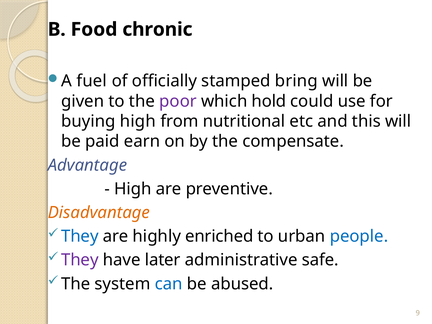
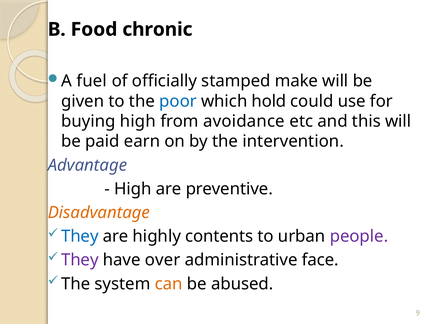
bring: bring -> make
poor colour: purple -> blue
nutritional: nutritional -> avoidance
compensate: compensate -> intervention
enriched: enriched -> contents
people colour: blue -> purple
later: later -> over
safe: safe -> face
can colour: blue -> orange
